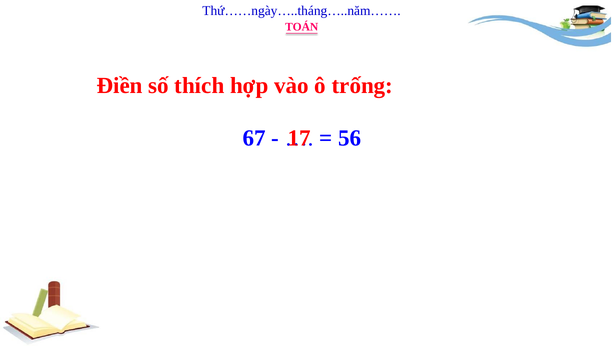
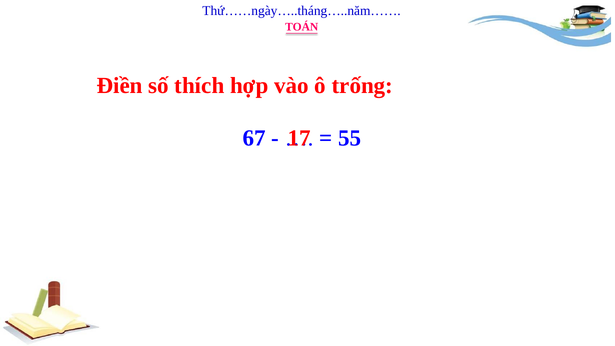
56: 56 -> 55
